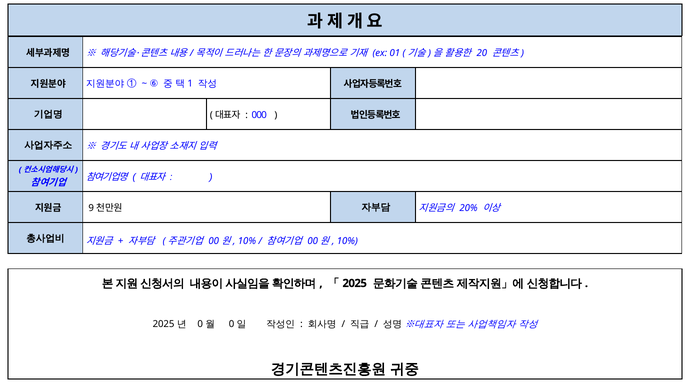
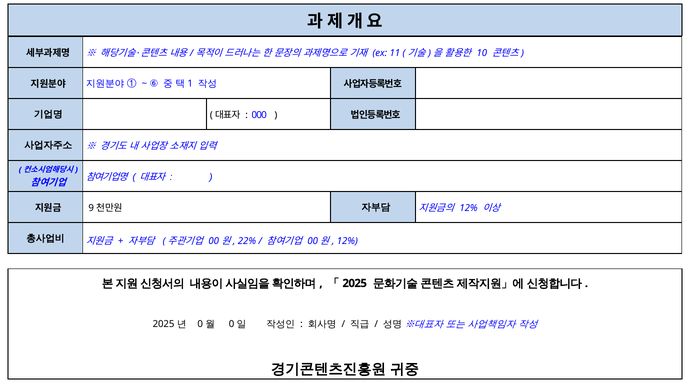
01: 01 -> 11
20: 20 -> 10
20% at (469, 208): 20% -> 12%
10% at (247, 241): 10% -> 22%
10% at (347, 241): 10% -> 12%
